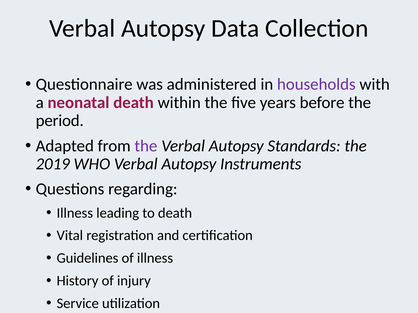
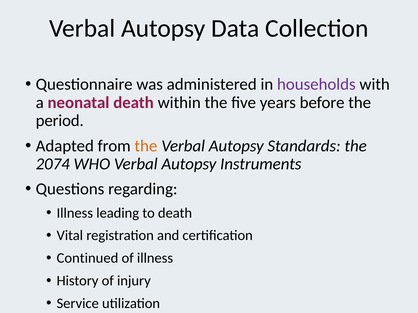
the at (146, 146) colour: purple -> orange
2019: 2019 -> 2074
Guidelines: Guidelines -> Continued
